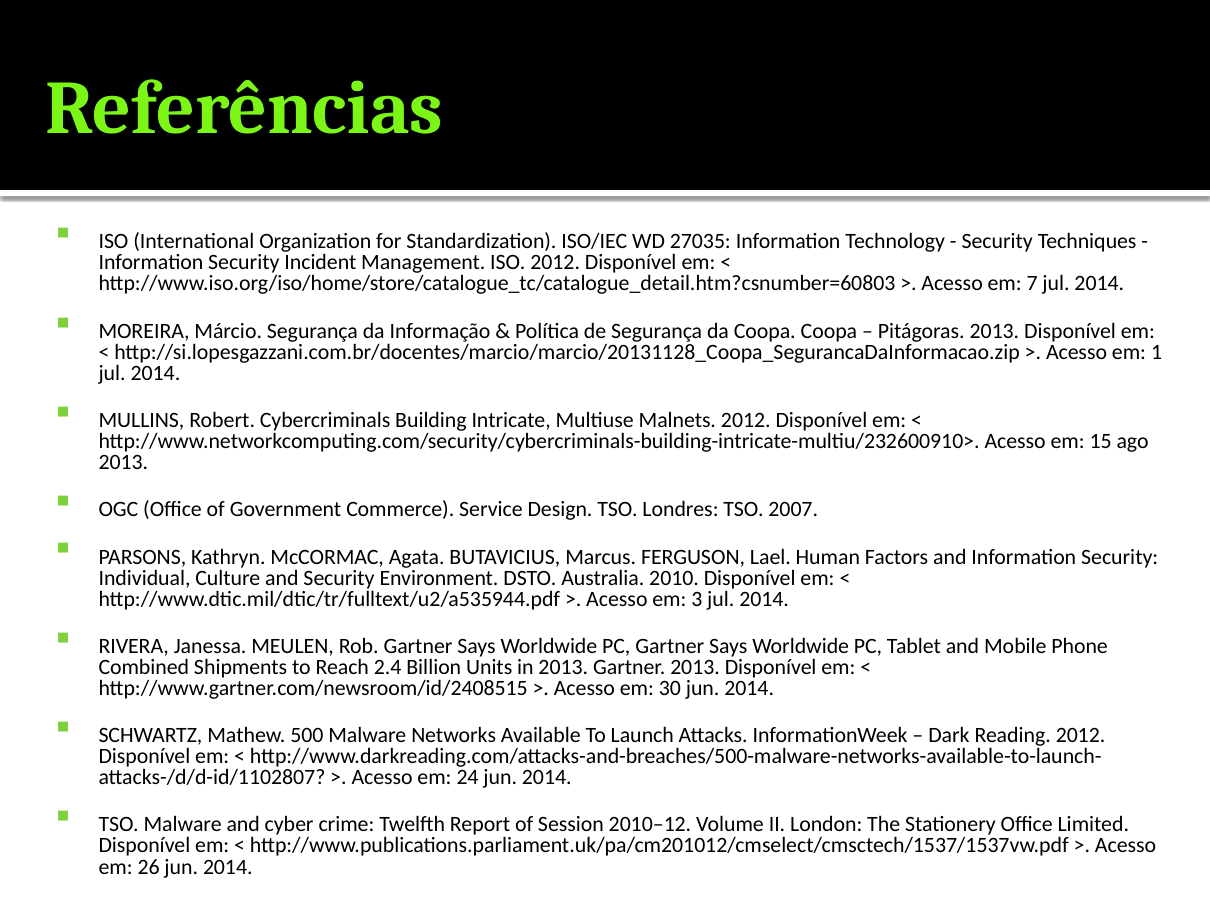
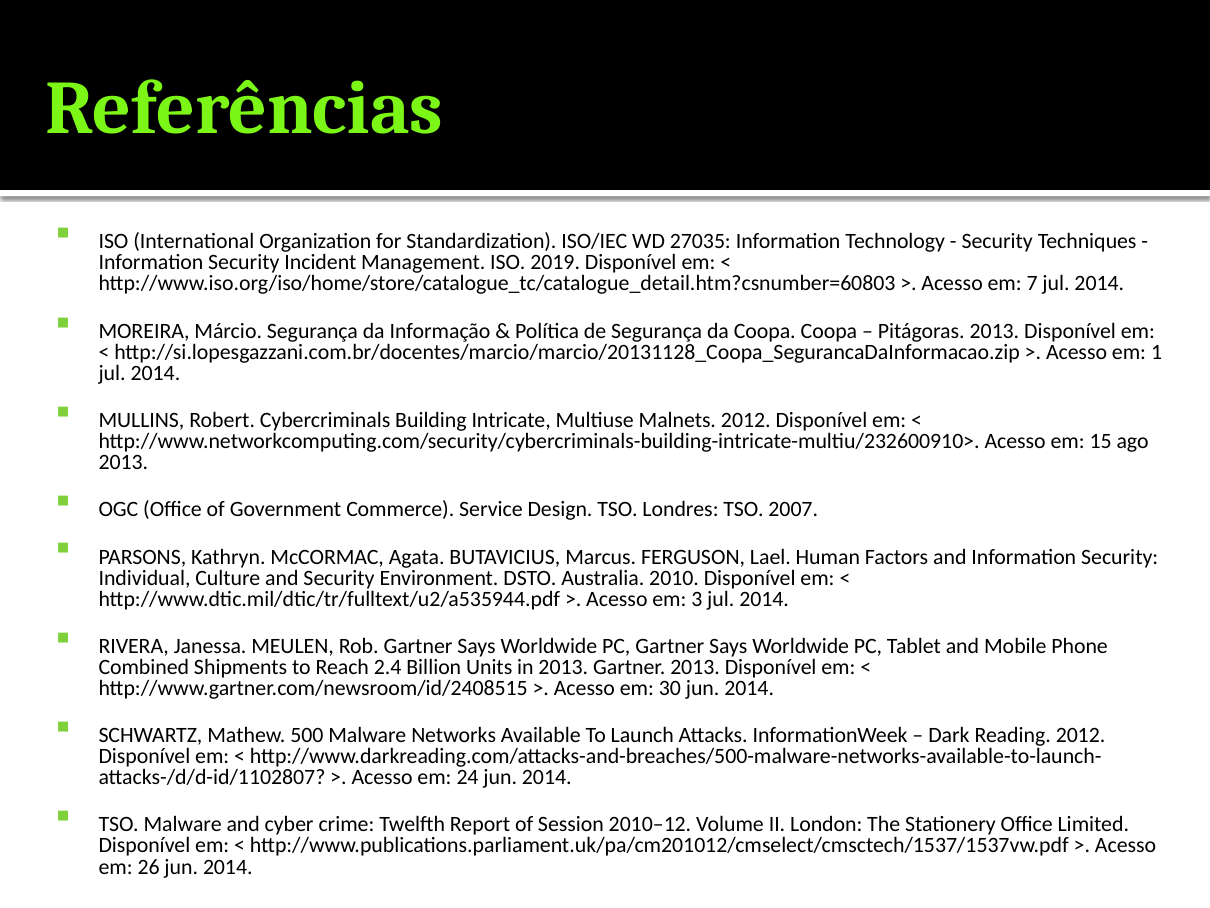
ISO 2012: 2012 -> 2019
